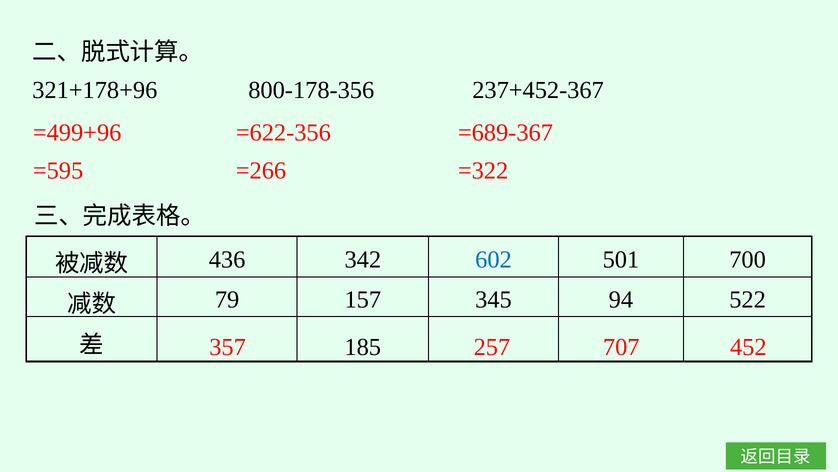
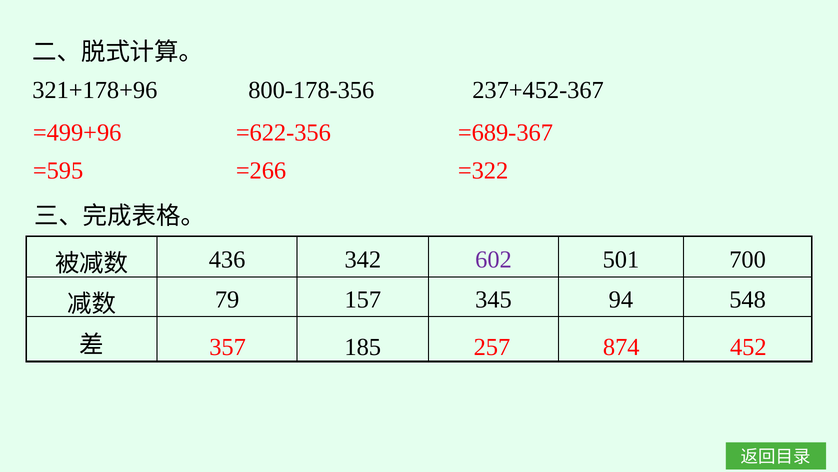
602 colour: blue -> purple
522: 522 -> 548
707: 707 -> 874
